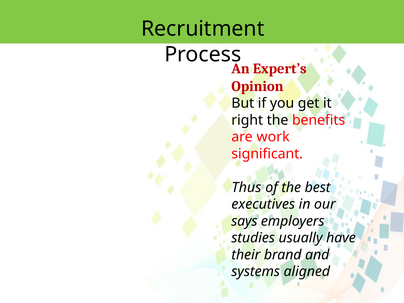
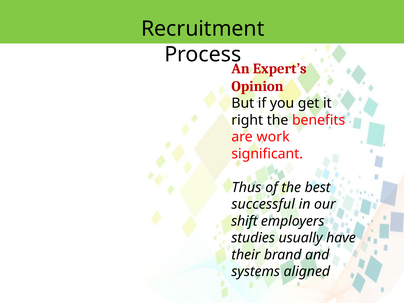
executives: executives -> successful
says: says -> shift
